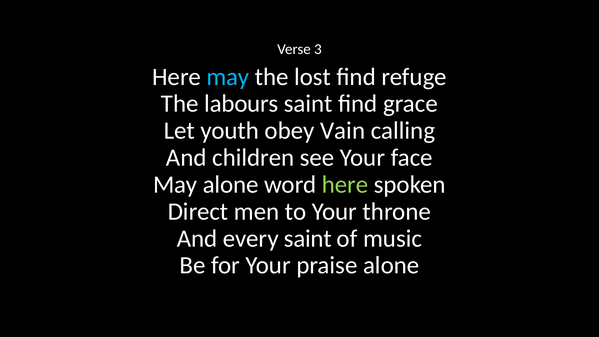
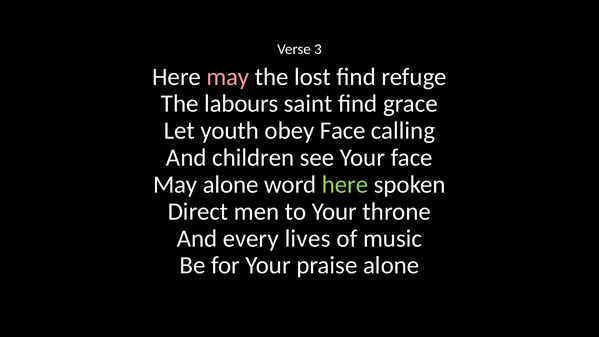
may at (228, 77) colour: light blue -> pink
obey Vain: Vain -> Face
every saint: saint -> lives
